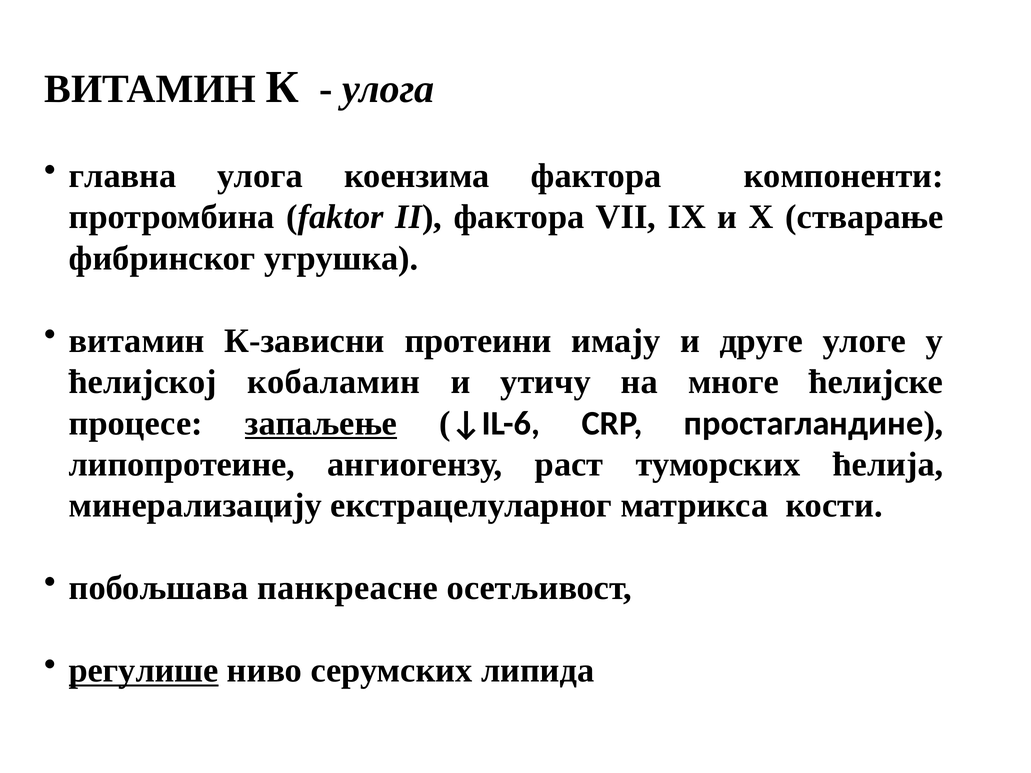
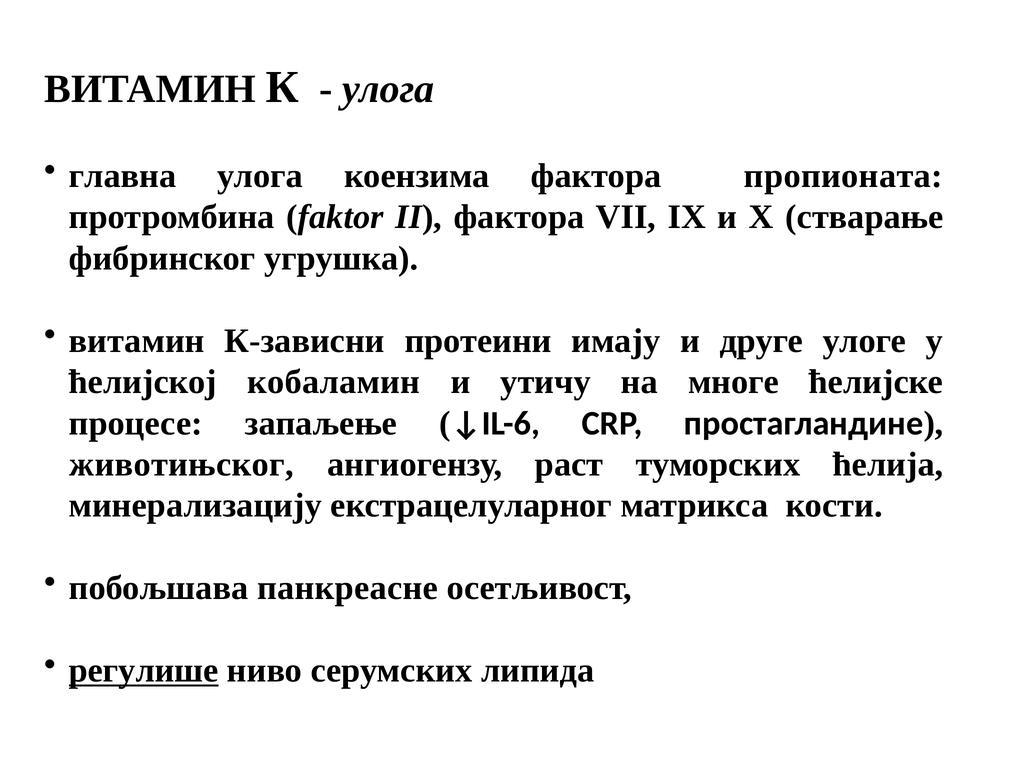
компоненти: компоненти -> пропионата
запаљење underline: present -> none
липопротеине: липопротеине -> животињског
